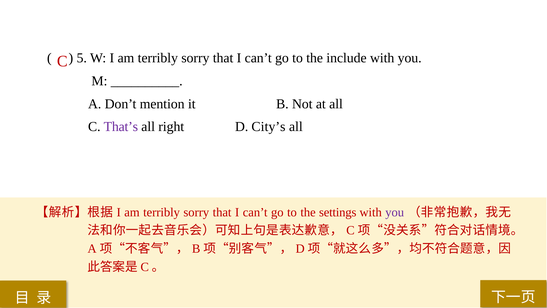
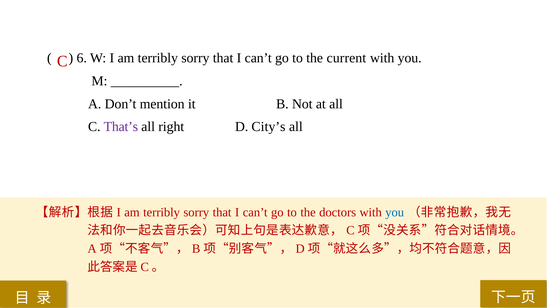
5: 5 -> 6
include: include -> current
settings: settings -> doctors
you at (395, 212) colour: purple -> blue
